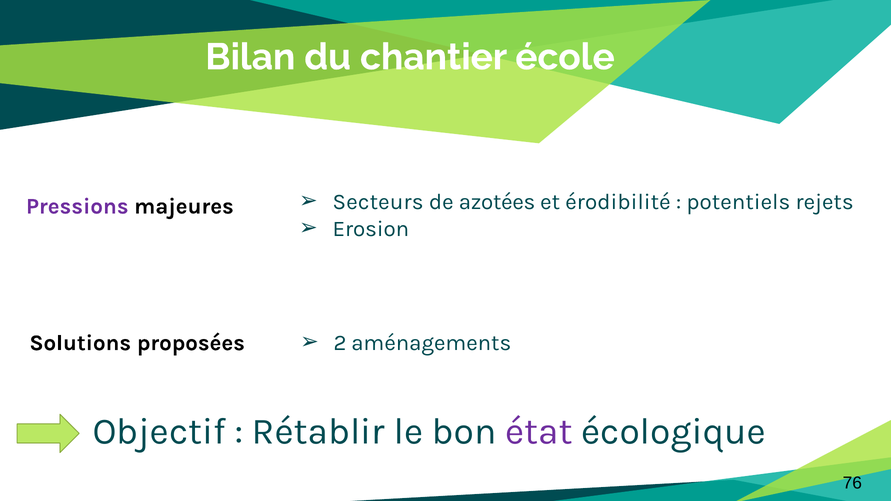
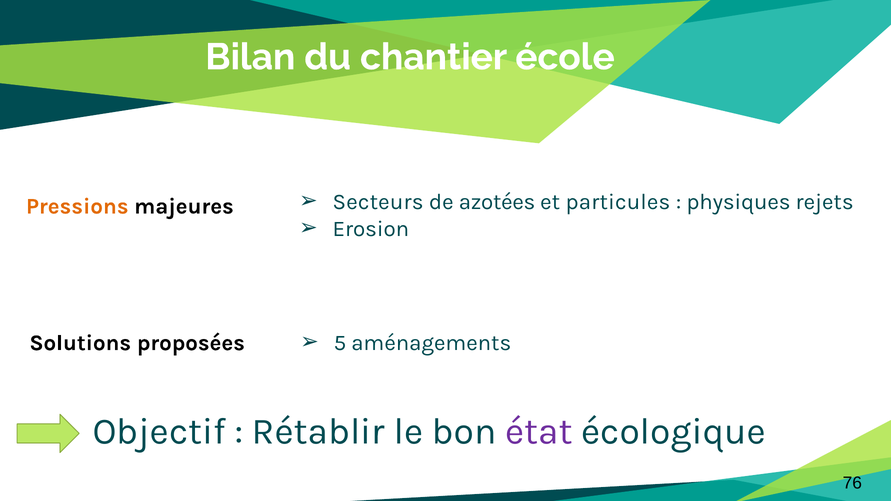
érodibilité: érodibilité -> particules
potentiels: potentiels -> physiques
Pressions colour: purple -> orange
2: 2 -> 5
